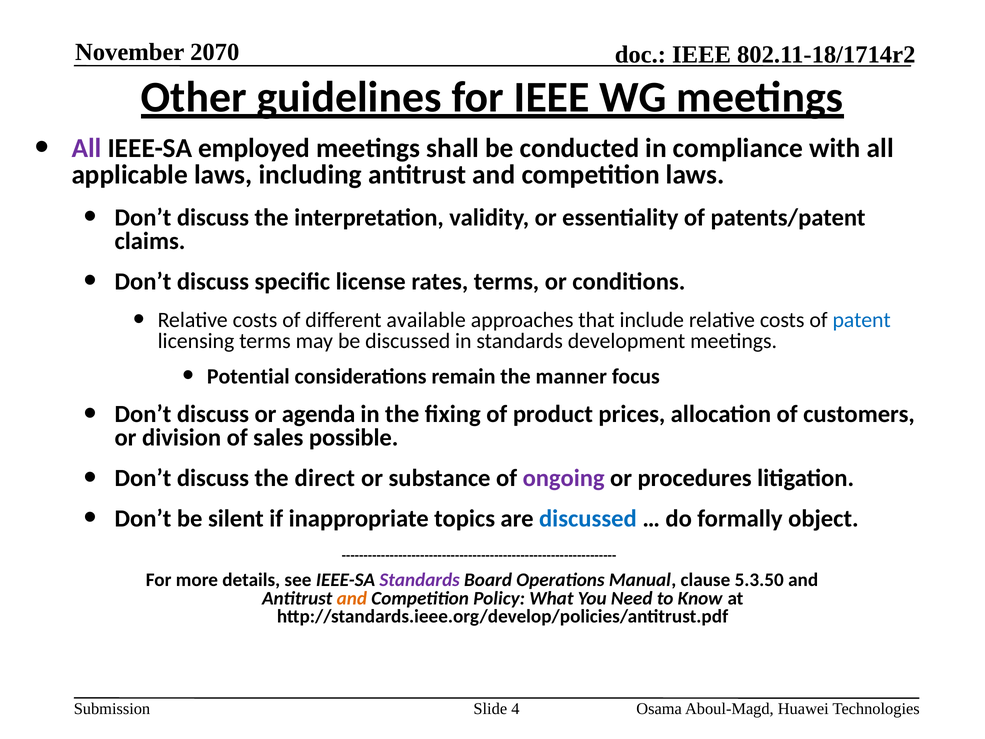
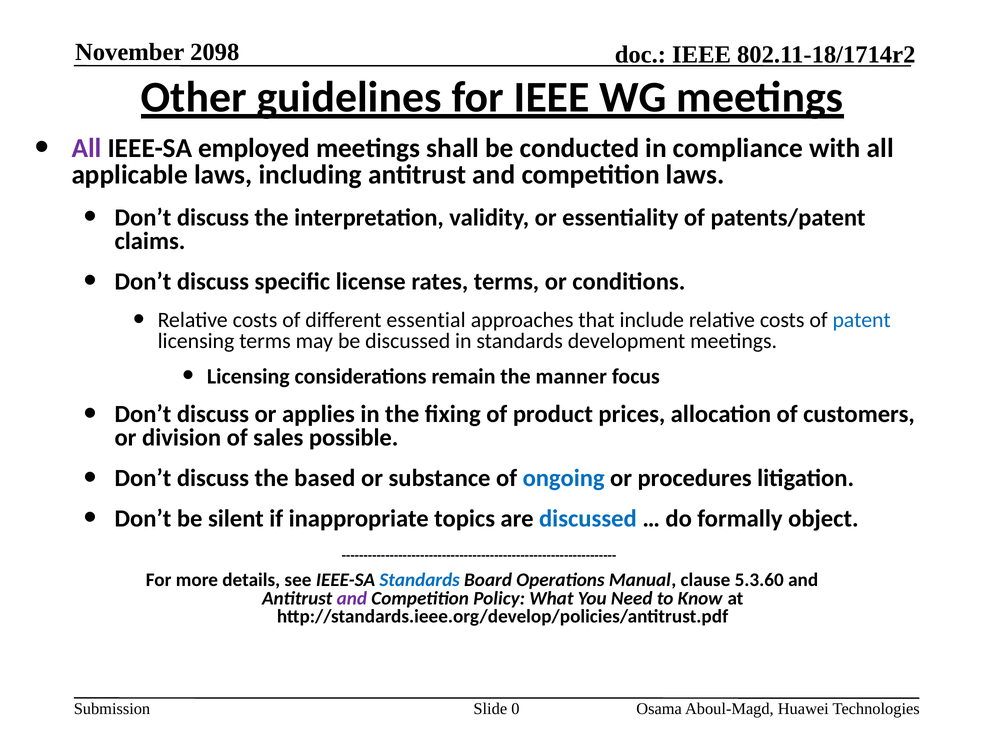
2070: 2070 -> 2098
available: available -> essential
Potential at (248, 376): Potential -> Licensing
agenda: agenda -> applies
direct: direct -> based
ongoing colour: purple -> blue
Standards at (420, 580) colour: purple -> blue
5.3.50: 5.3.50 -> 5.3.60
and at (352, 598) colour: orange -> purple
4: 4 -> 0
